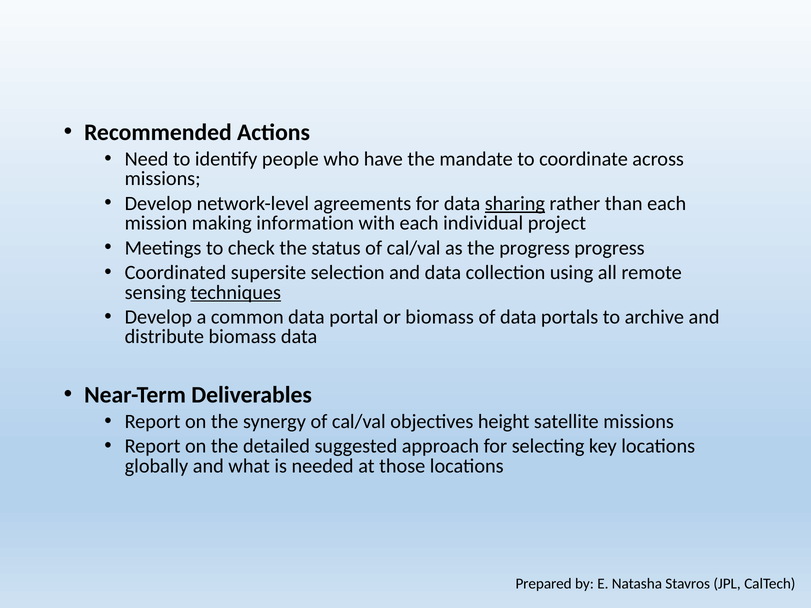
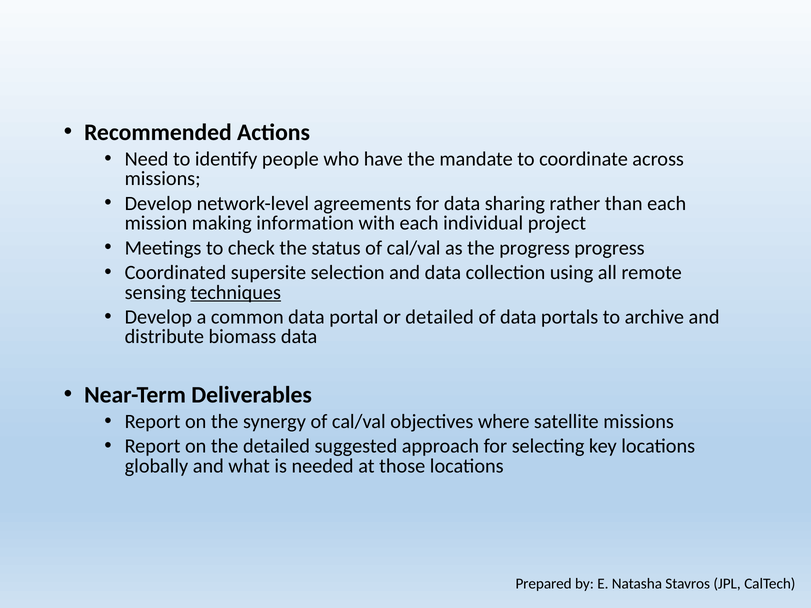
sharing underline: present -> none
or biomass: biomass -> detailed
height: height -> where
